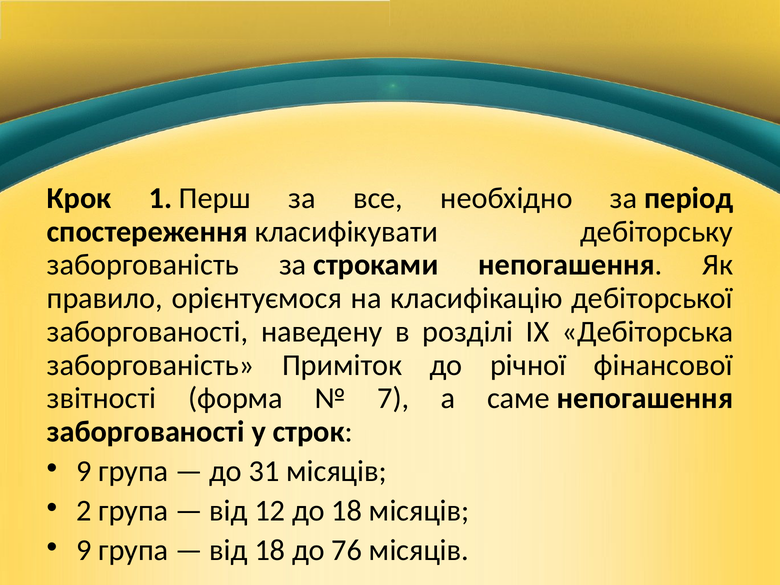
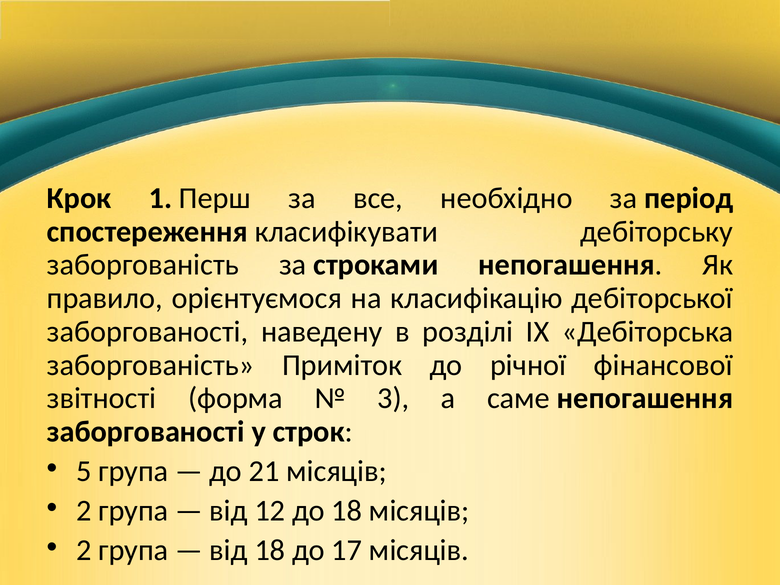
7: 7 -> 3
9 at (84, 471): 9 -> 5
31: 31 -> 21
9 at (84, 550): 9 -> 2
76: 76 -> 17
